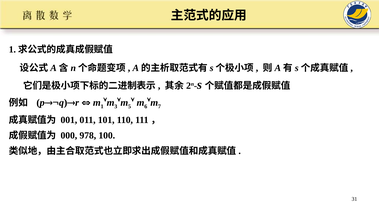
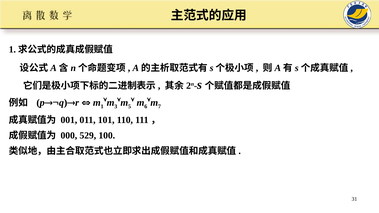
978: 978 -> 529
